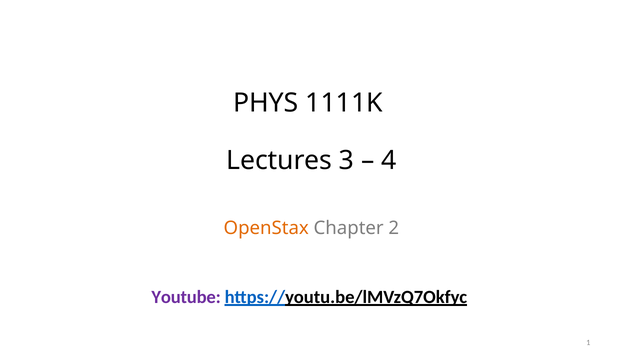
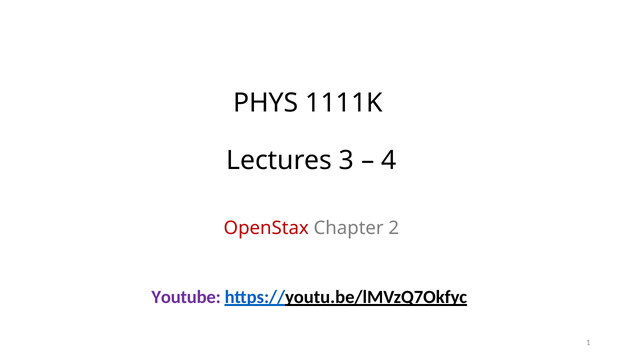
OpenStax colour: orange -> red
